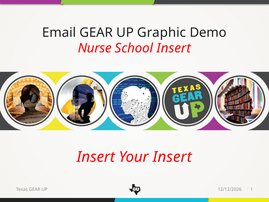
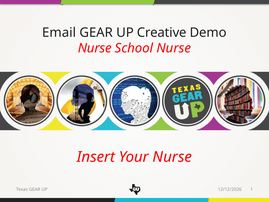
Graphic: Graphic -> Creative
School Insert: Insert -> Nurse
Your Insert: Insert -> Nurse
